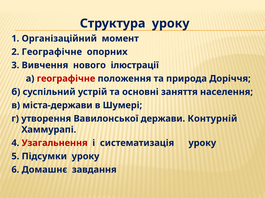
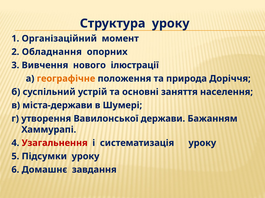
2 Географічне: Географічне -> Обладнання
географічне at (66, 79) colour: red -> orange
Контурній: Контурній -> Бажанням
